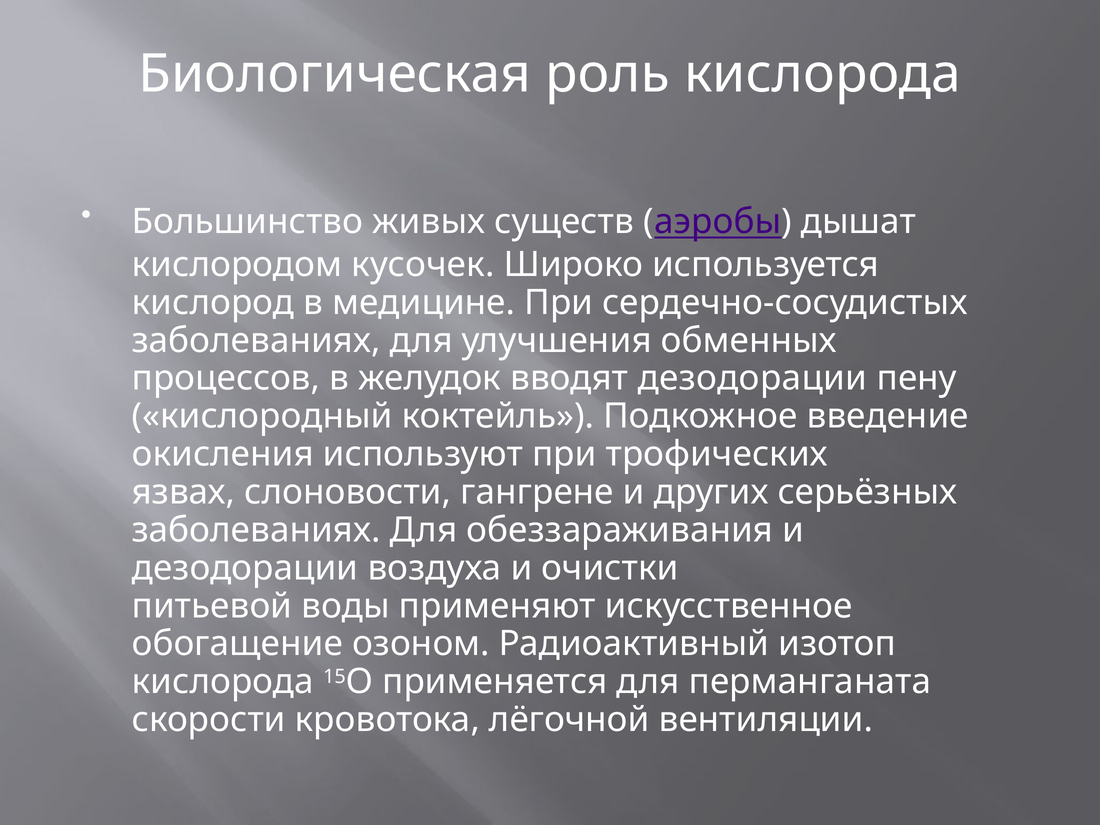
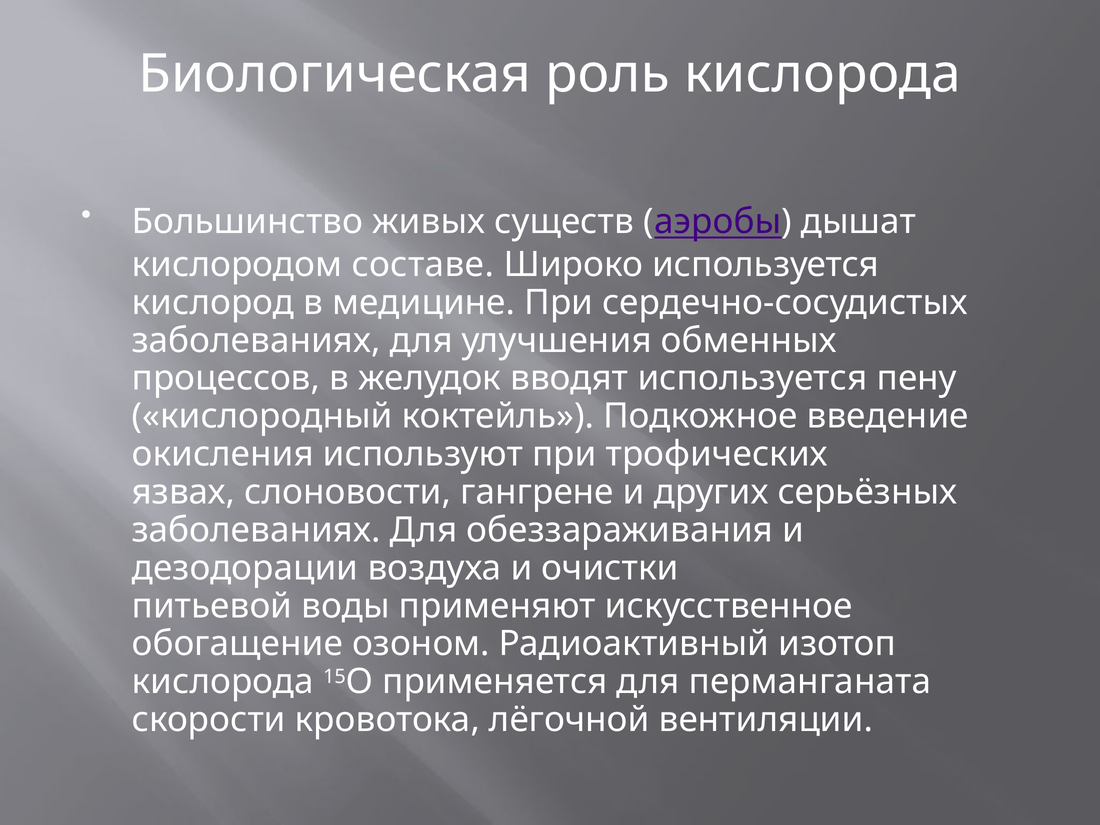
кусочек: кусочек -> составе
вводят дезодорации: дезодорации -> используется
